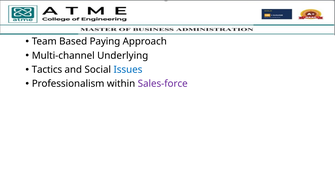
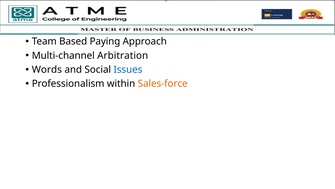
Underlying: Underlying -> Arbitration
Tactics: Tactics -> Words
Sales-force colour: purple -> orange
